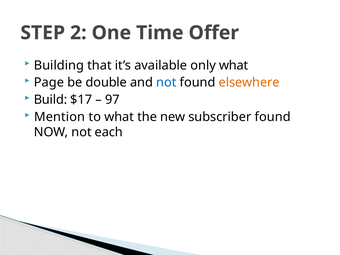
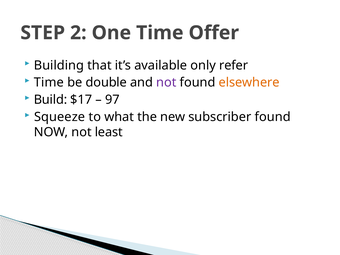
only what: what -> refer
Page at (49, 83): Page -> Time
not at (166, 83) colour: blue -> purple
Mention: Mention -> Squeeze
each: each -> least
